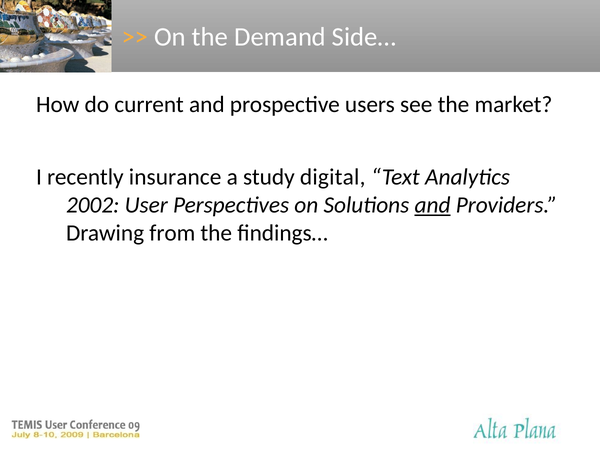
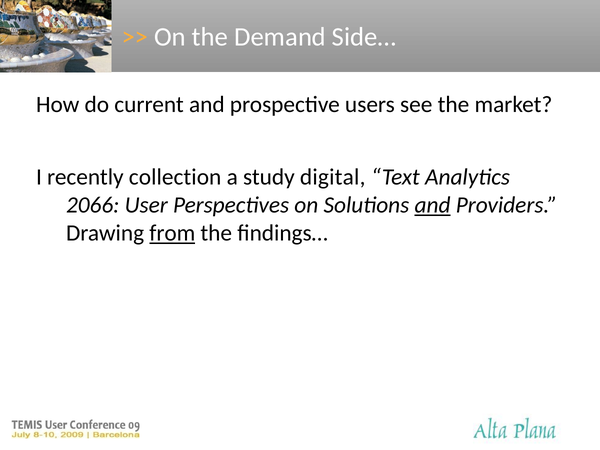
insurance: insurance -> collection
2002: 2002 -> 2066
from underline: none -> present
